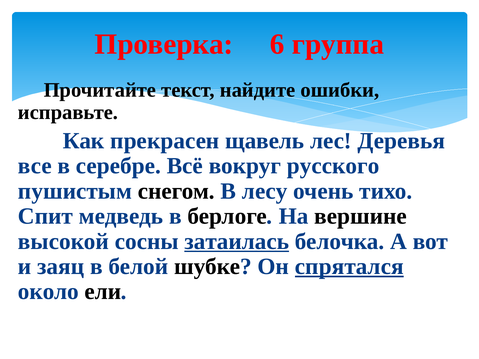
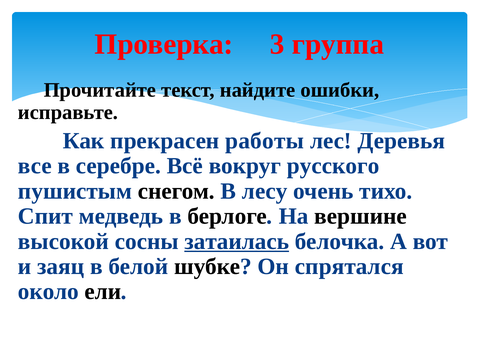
6: 6 -> 3
щавель: щавель -> работы
спрятался underline: present -> none
